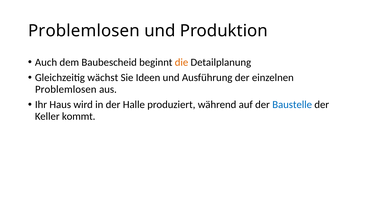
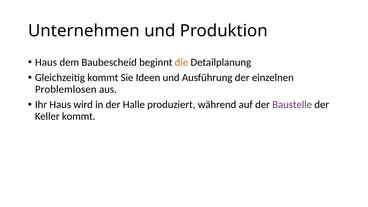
Problemlosen at (84, 31): Problemlosen -> Unternehmen
Auch at (46, 62): Auch -> Haus
Gleichzeitig wächst: wächst -> kommt
Baustelle colour: blue -> purple
